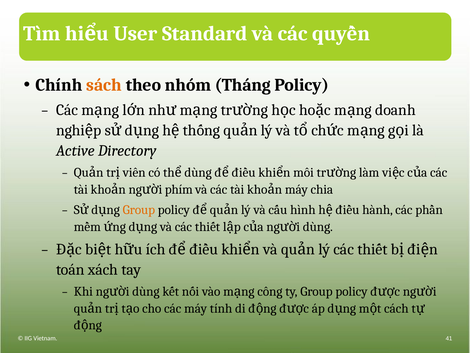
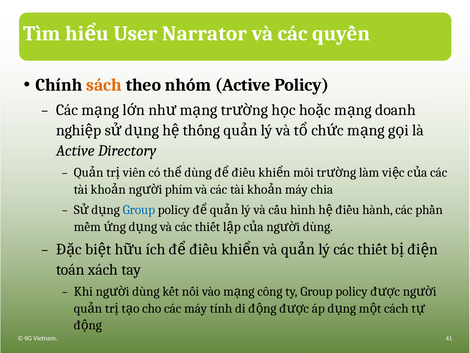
Standard: Standard -> Narrator
nhóm Tháng: Tháng -> Active
Group at (139, 210) colour: orange -> blue
